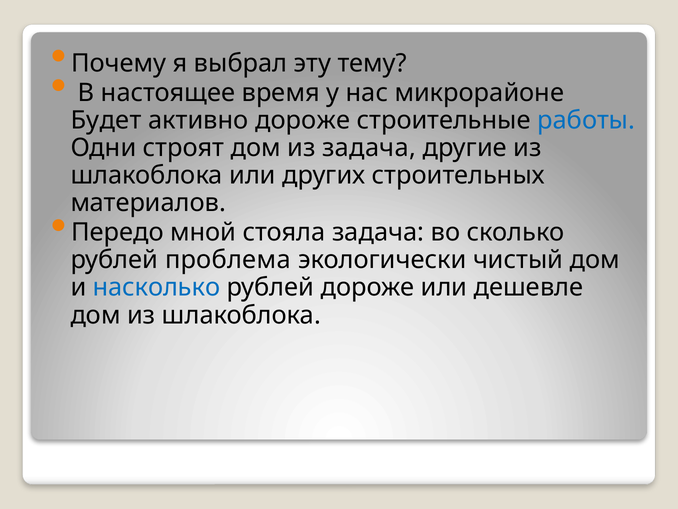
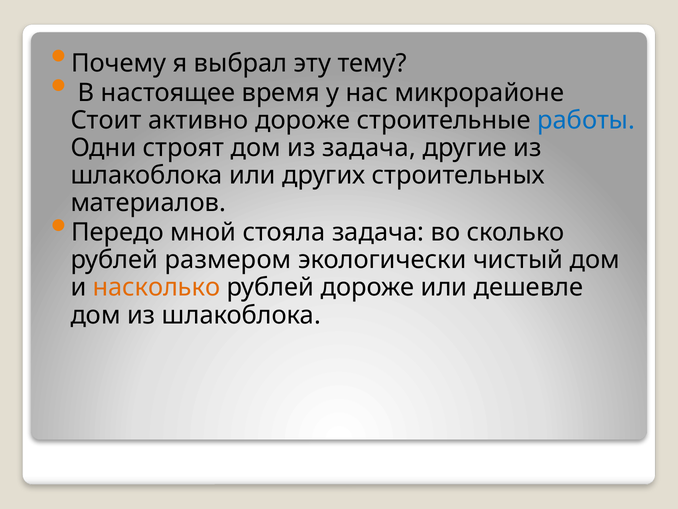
Будет: Будет -> Стоит
проблема: проблема -> размером
насколько colour: blue -> orange
